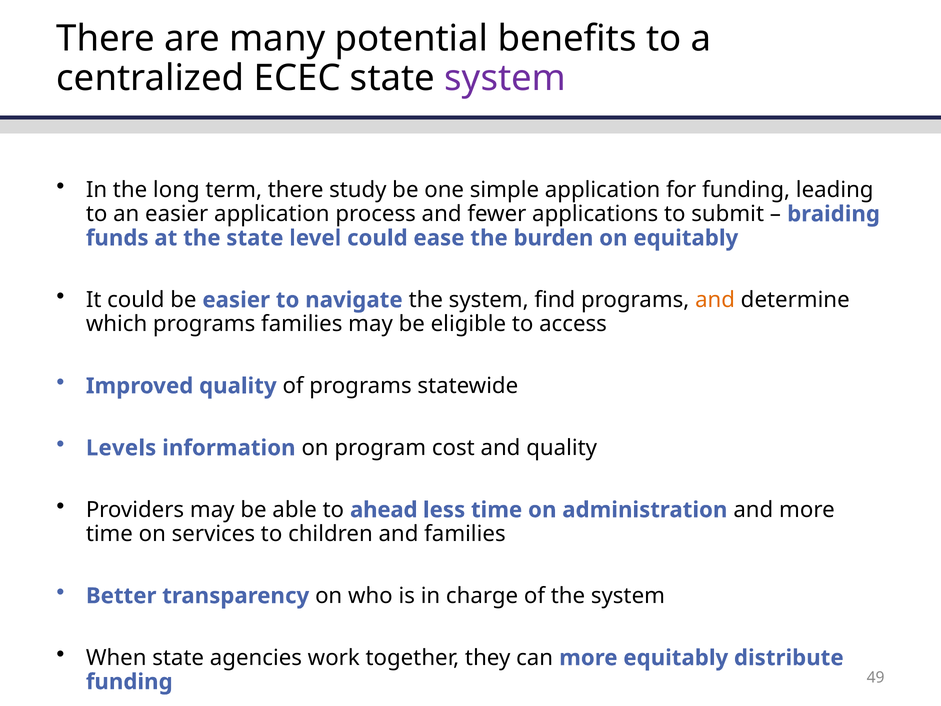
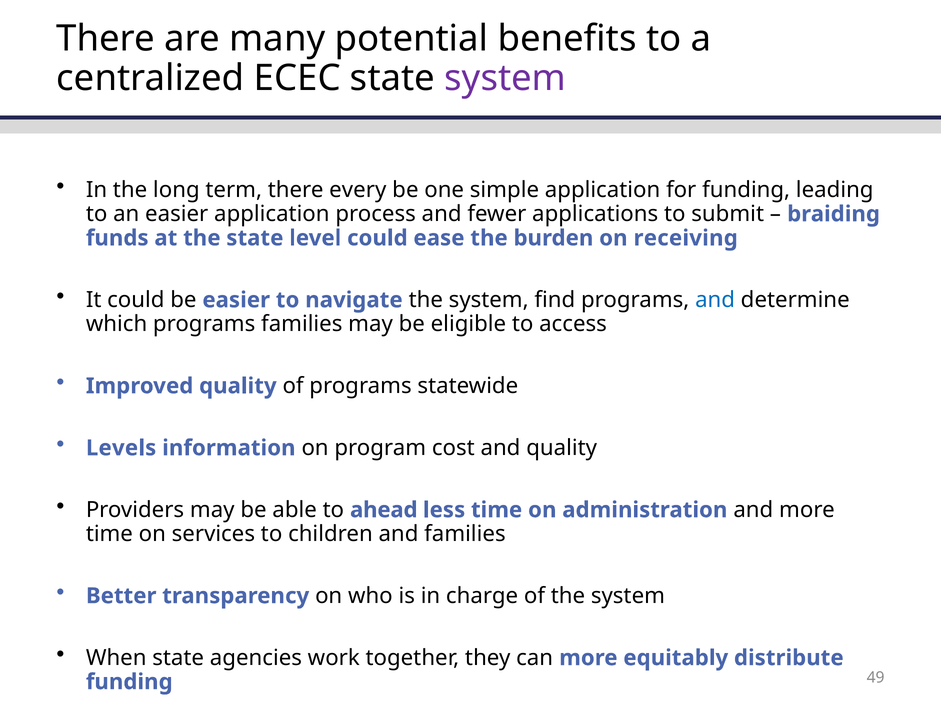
study: study -> every
on equitably: equitably -> receiving
and at (715, 300) colour: orange -> blue
